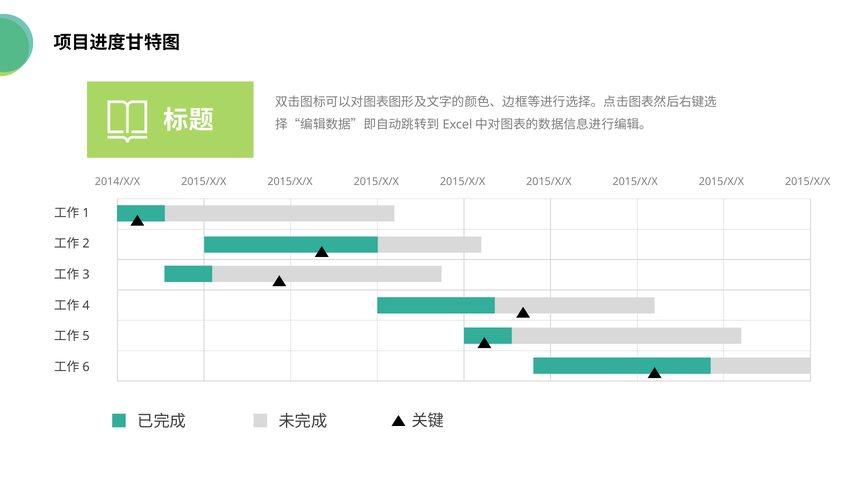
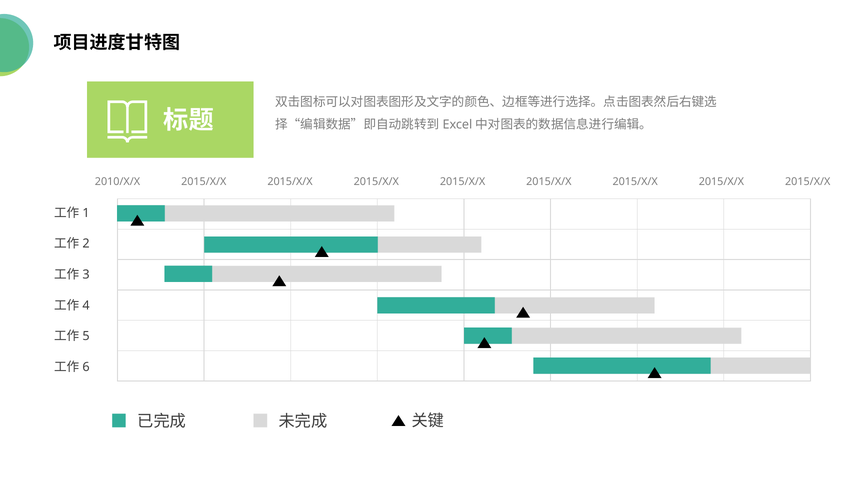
2014/X/X: 2014/X/X -> 2010/X/X
